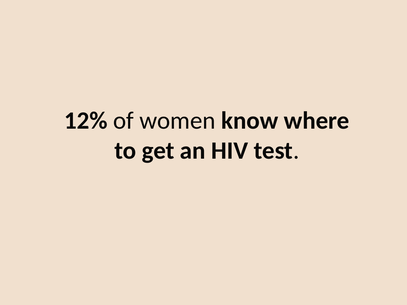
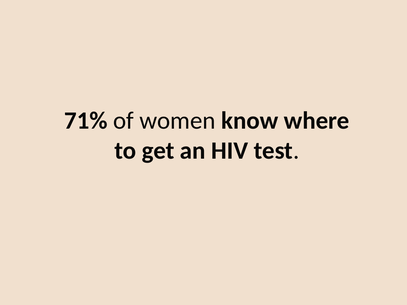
12%: 12% -> 71%
